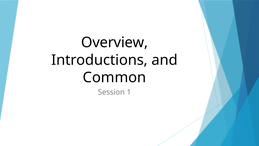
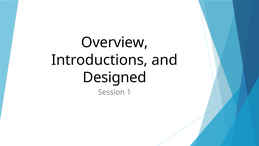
Common: Common -> Designed
